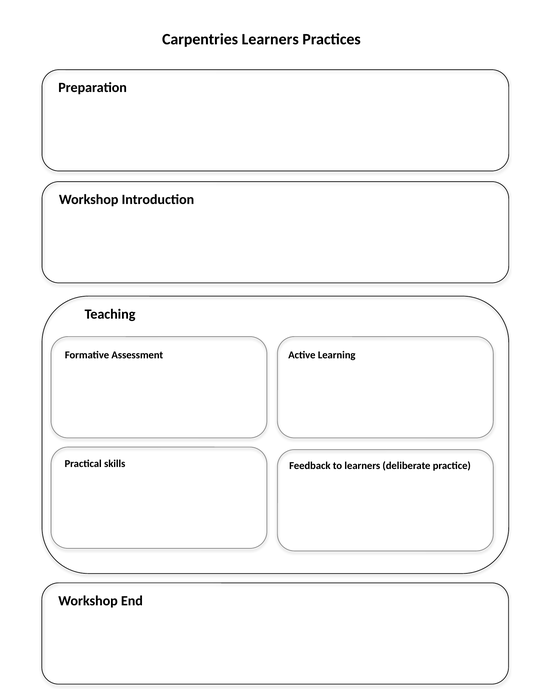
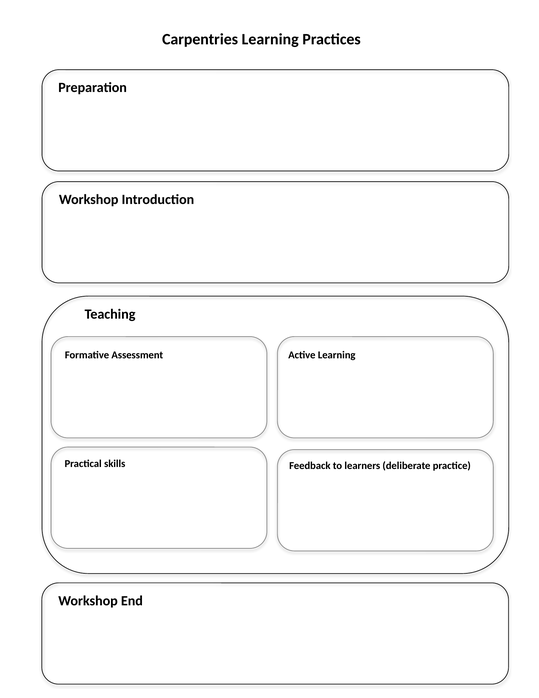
Carpentries Learners: Learners -> Learning
